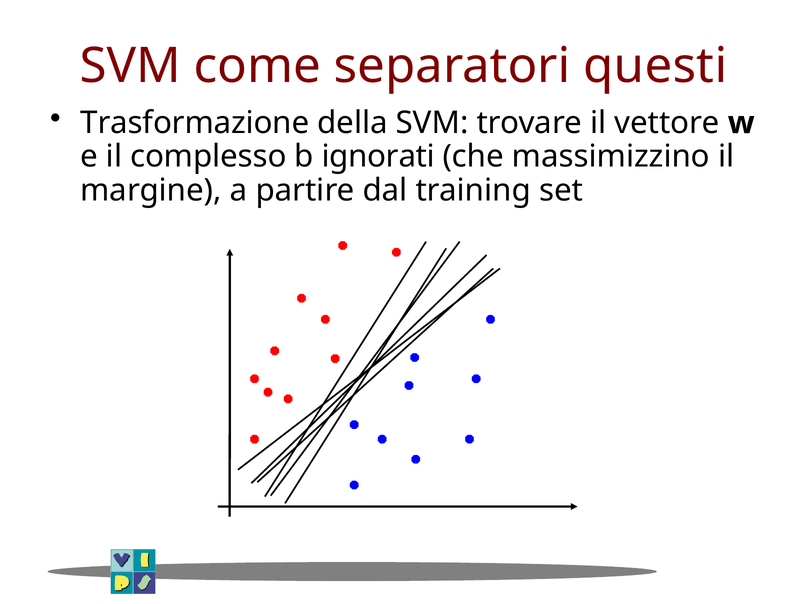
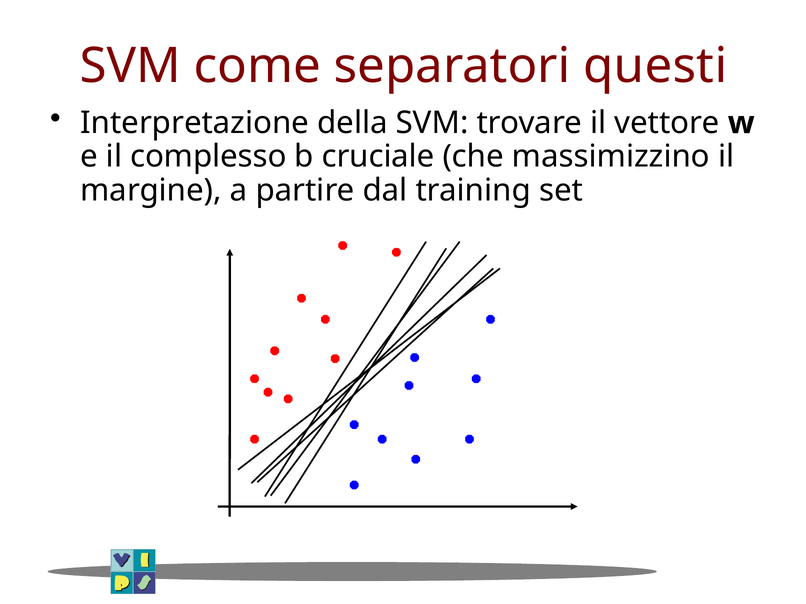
Trasformazione: Trasformazione -> Interpretazione
ignorati: ignorati -> cruciale
